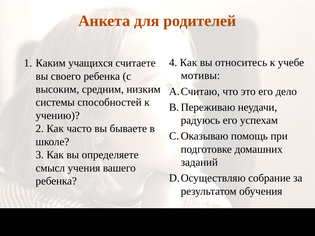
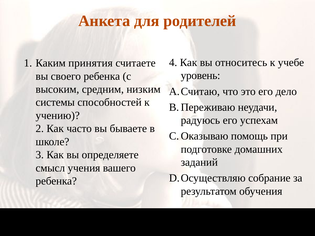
учащихся: учащихся -> принятия
мотивы: мотивы -> уровень
